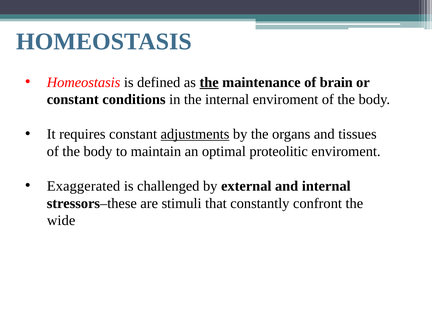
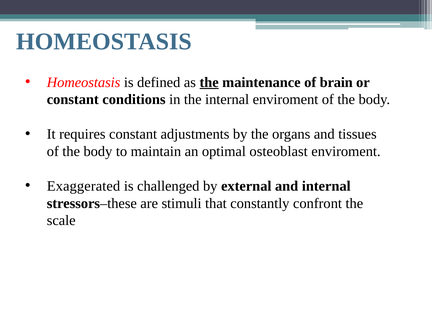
adjustments underline: present -> none
proteolitic: proteolitic -> osteoblast
wide: wide -> scale
